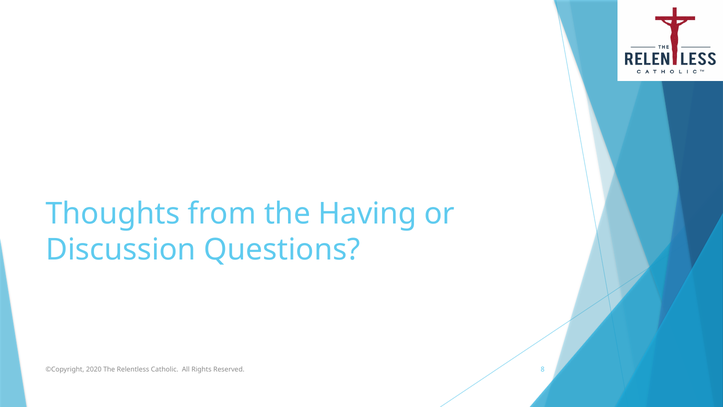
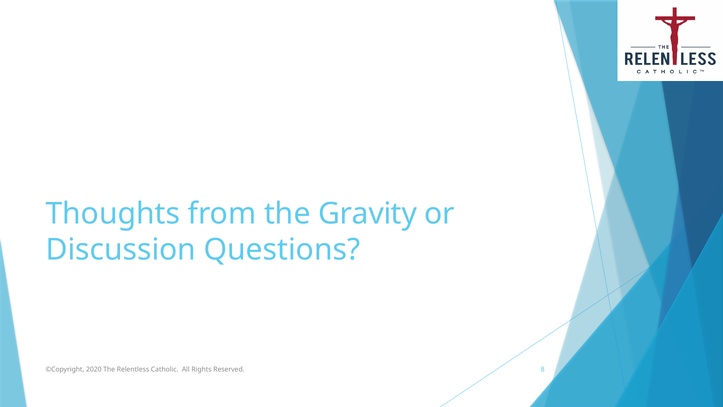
Having: Having -> Gravity
